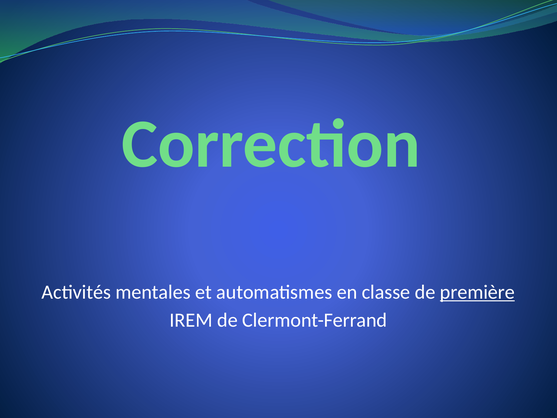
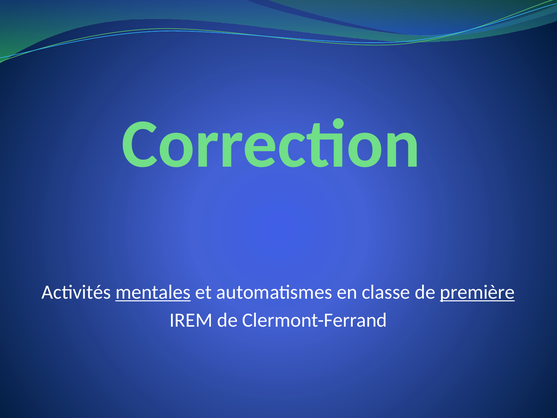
mentales underline: none -> present
